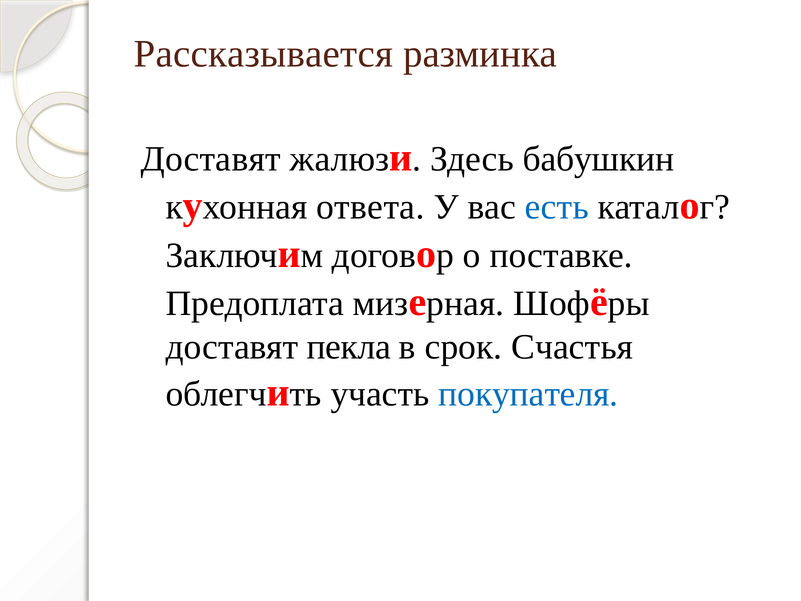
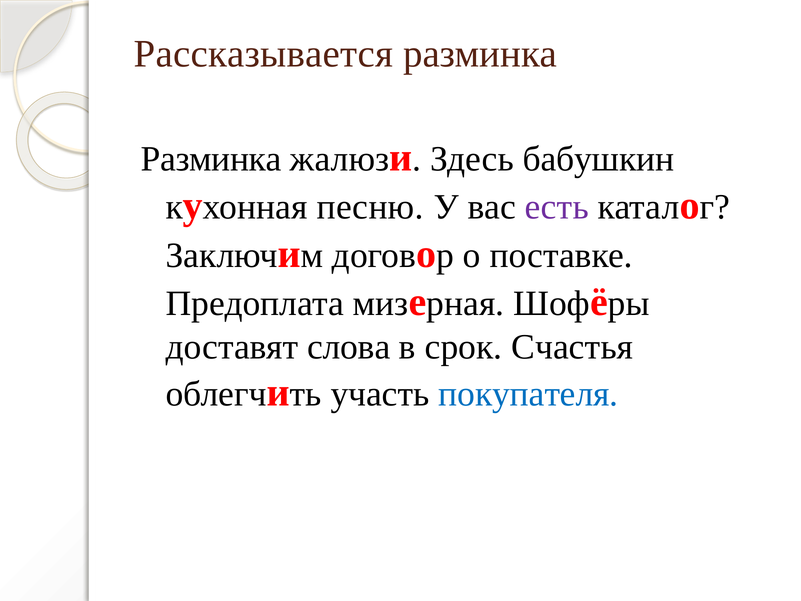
Доставят at (211, 159): Доставят -> Разминка
ответа: ответа -> песню
есть colour: blue -> purple
пекла: пекла -> слова
